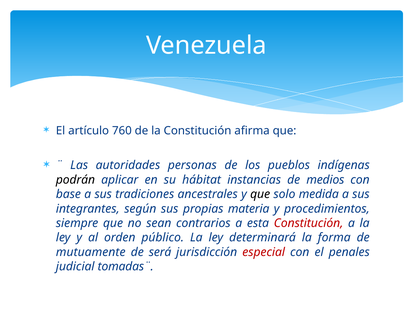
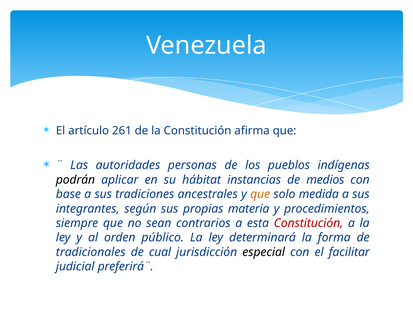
760: 760 -> 261
que at (260, 194) colour: black -> orange
mutuamente: mutuamente -> tradicionales
será: será -> cual
especial colour: red -> black
penales: penales -> facilitar
tomadas¨: tomadas¨ -> preferirá¨
